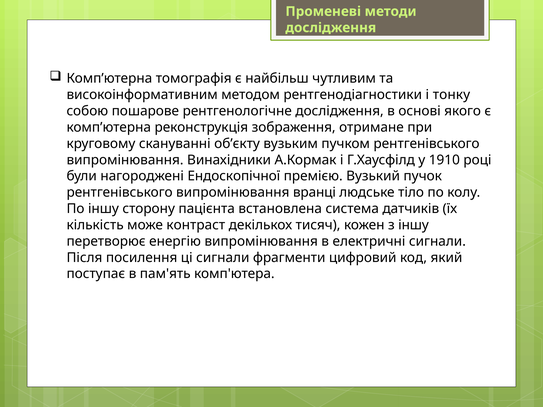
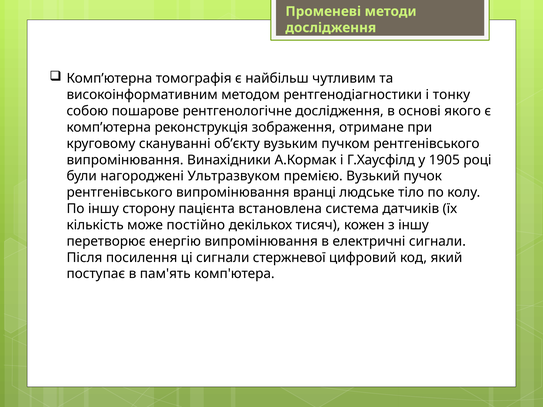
1910: 1910 -> 1905
Ендоскопічної: Ендоскопічної -> Ультразвуком
контраст: контраст -> постійно
фрагменти: фрагменти -> стержневої
